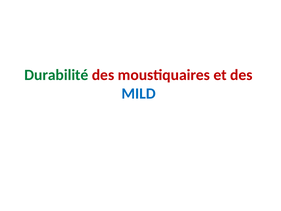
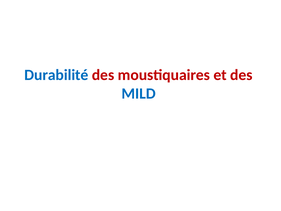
Durabilité colour: green -> blue
